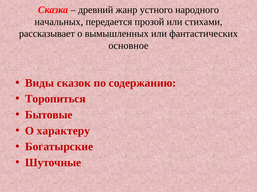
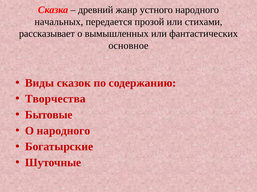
Торопиться: Торопиться -> Творчества
О характеру: характеру -> народного
